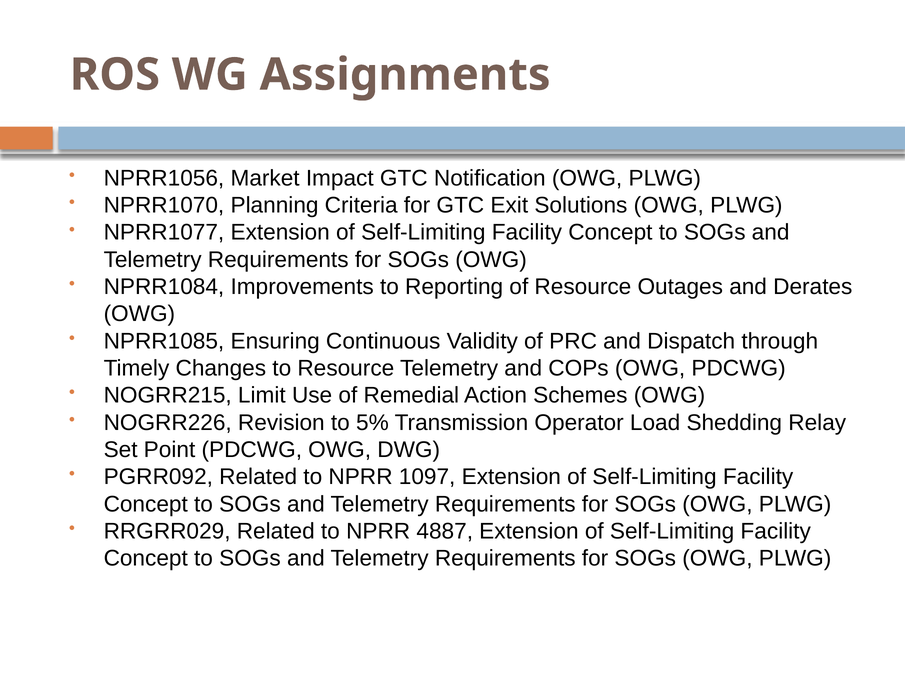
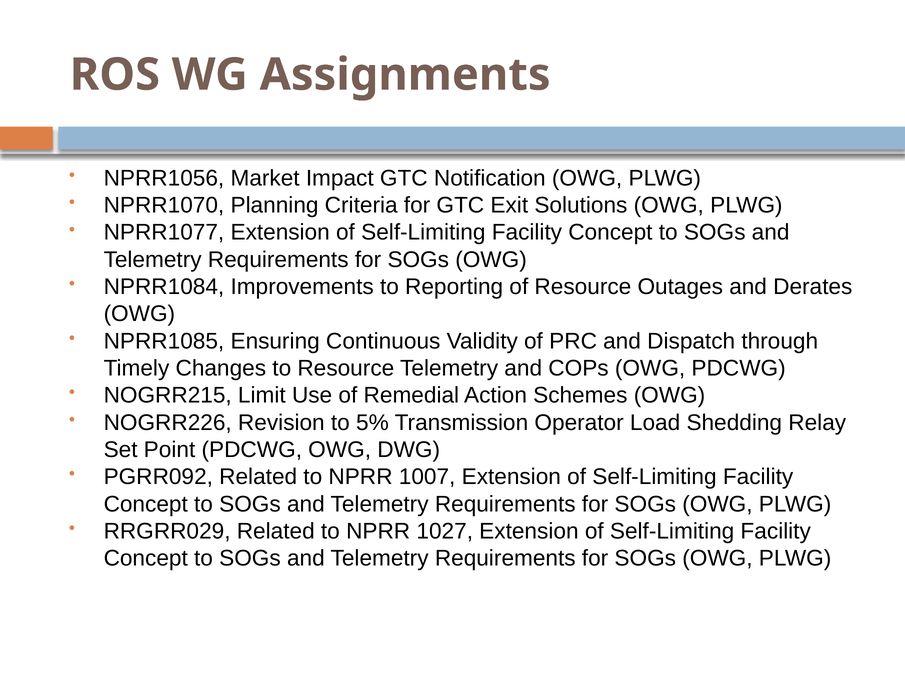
1097: 1097 -> 1007
4887: 4887 -> 1027
